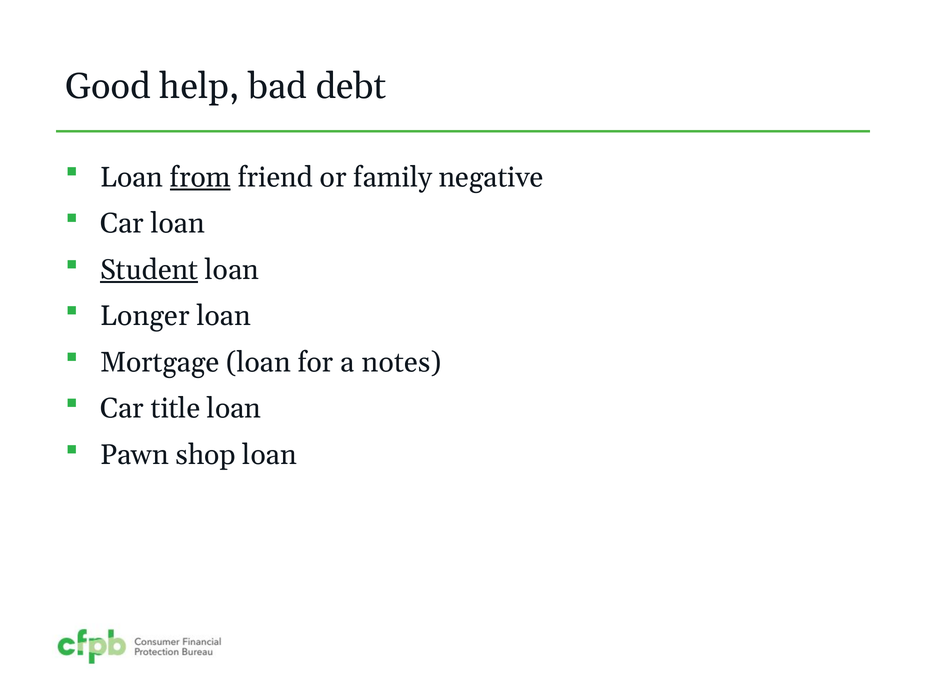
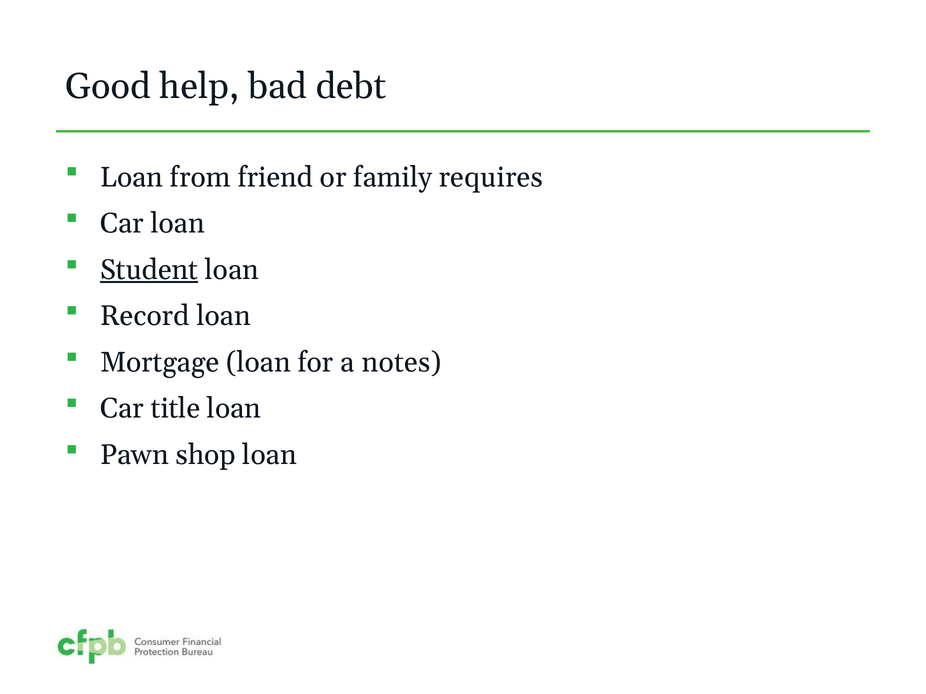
from underline: present -> none
negative: negative -> requires
Longer: Longer -> Record
